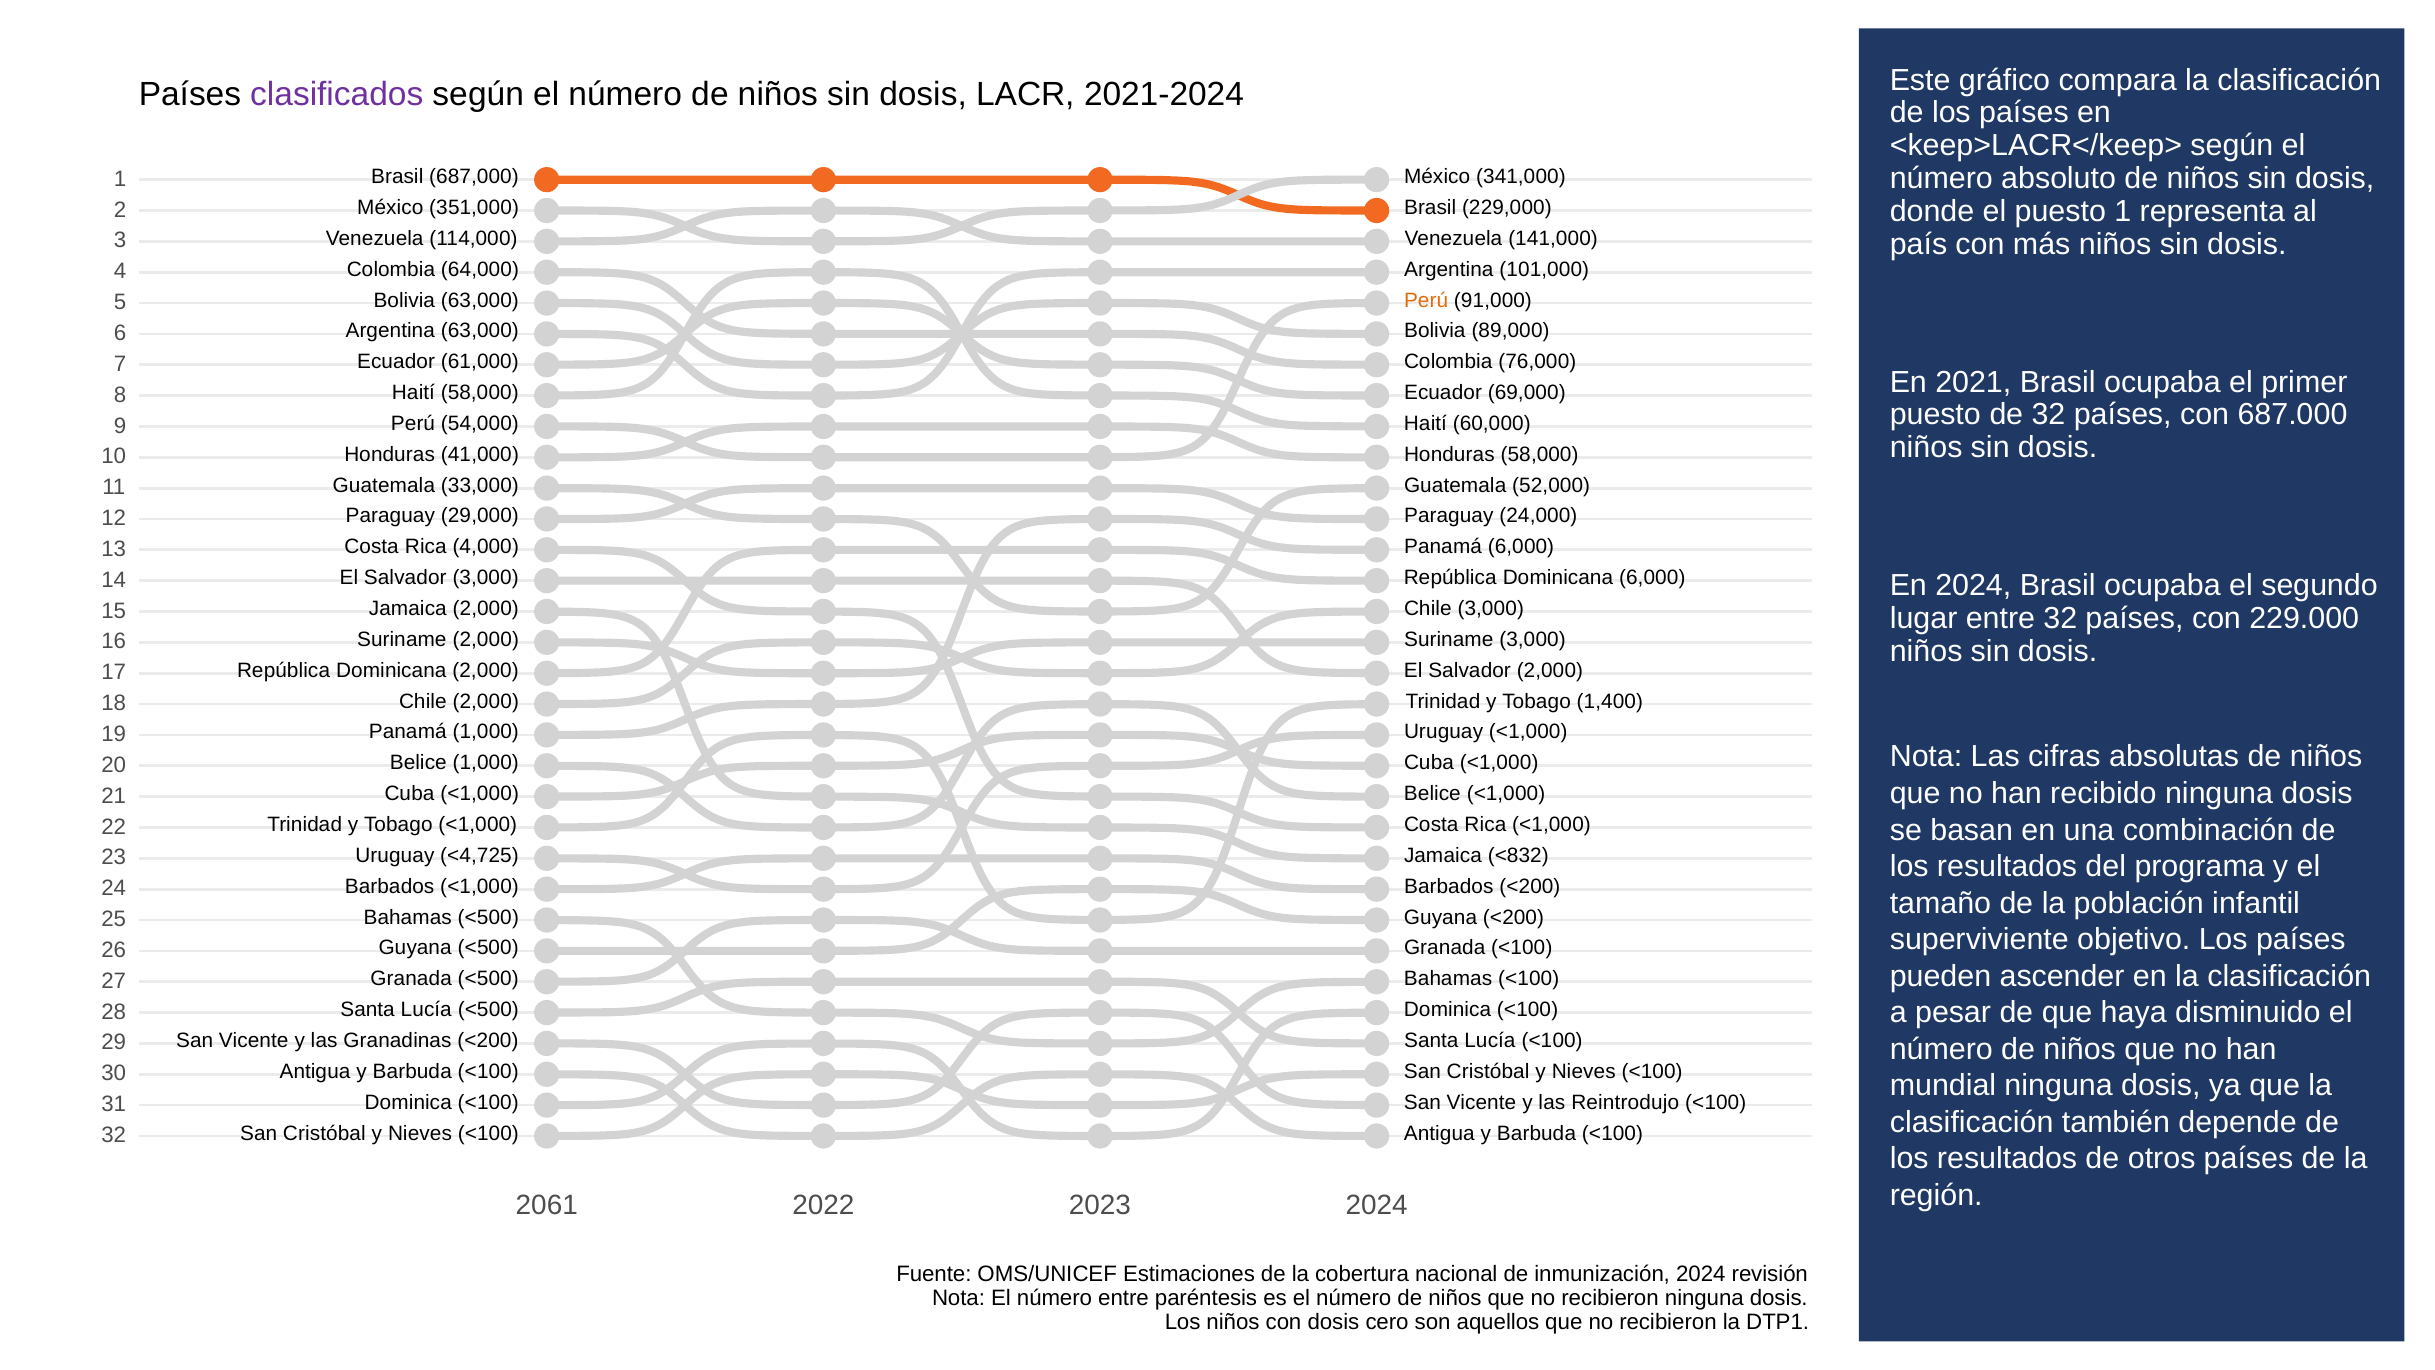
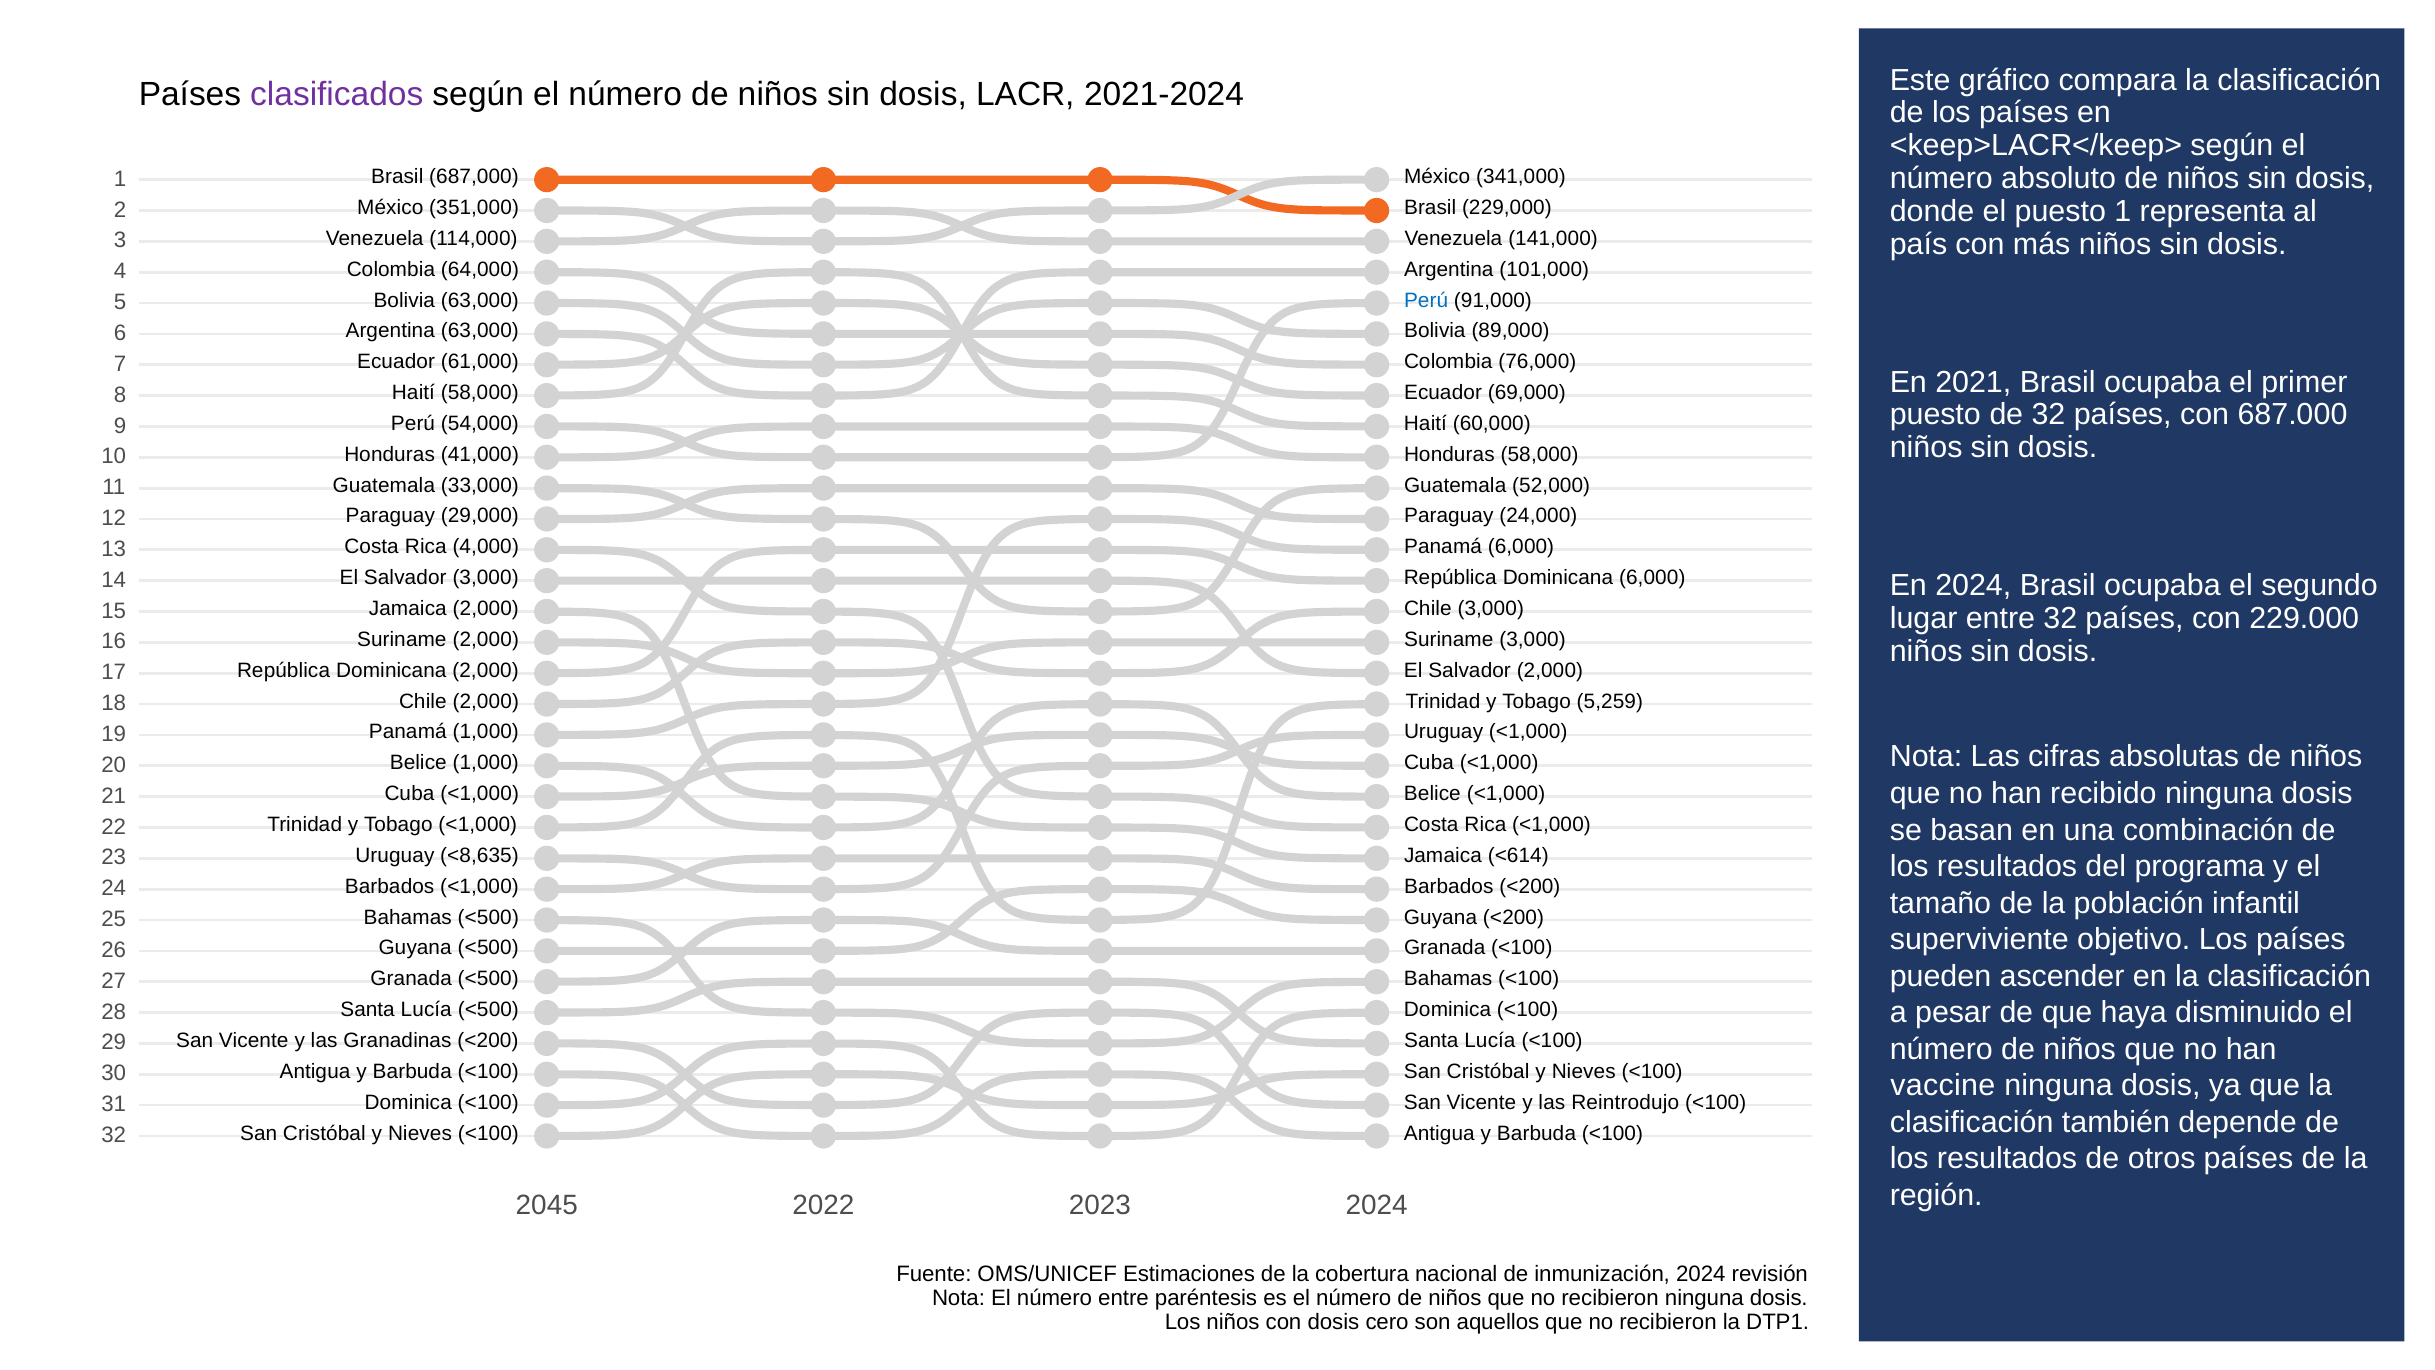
Perú at (1426, 300) colour: orange -> blue
1,400: 1,400 -> 5,259
<4,725: <4,725 -> <8,635
<832: <832 -> <614
mundial: mundial -> vaccine
2061: 2061 -> 2045
